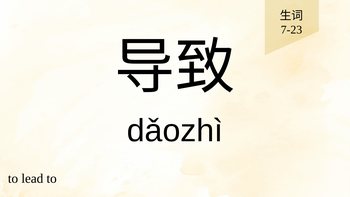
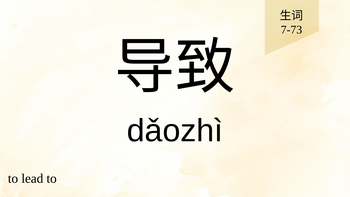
7-23: 7-23 -> 7-73
